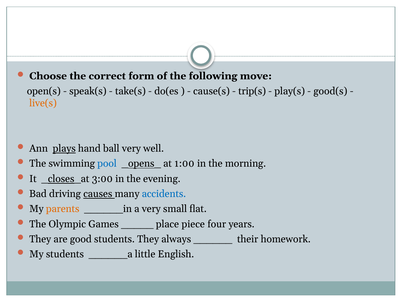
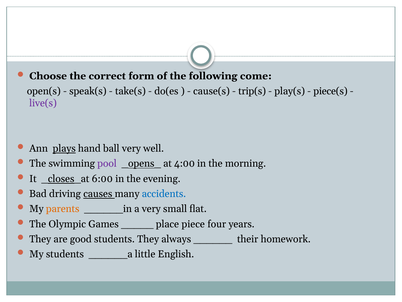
move: move -> come
good(s: good(s -> piece(s
live(s colour: orange -> purple
pool colour: blue -> purple
1:00: 1:00 -> 4:00
3:00: 3:00 -> 6:00
